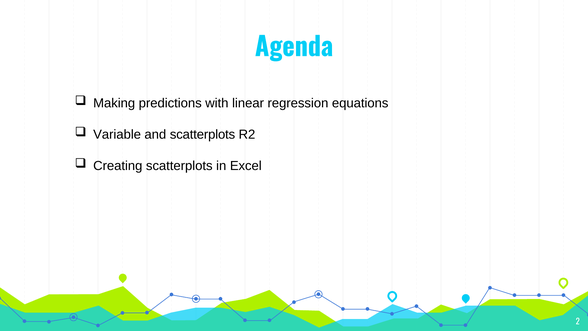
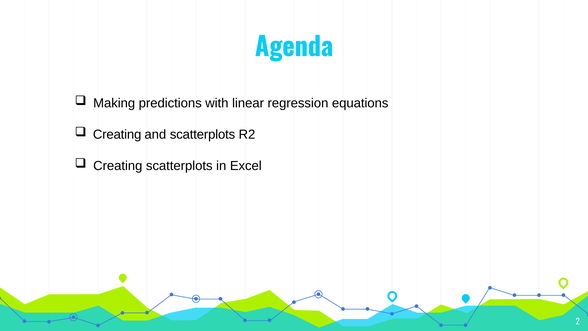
Variable at (117, 134): Variable -> Creating
